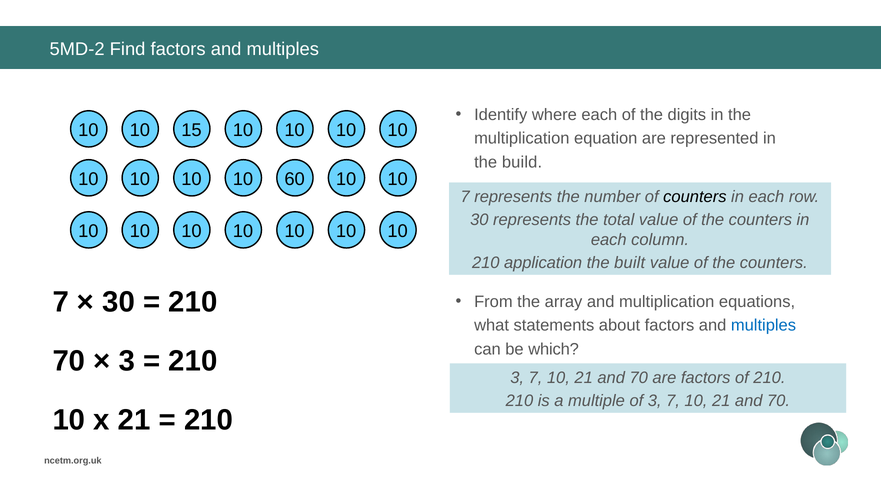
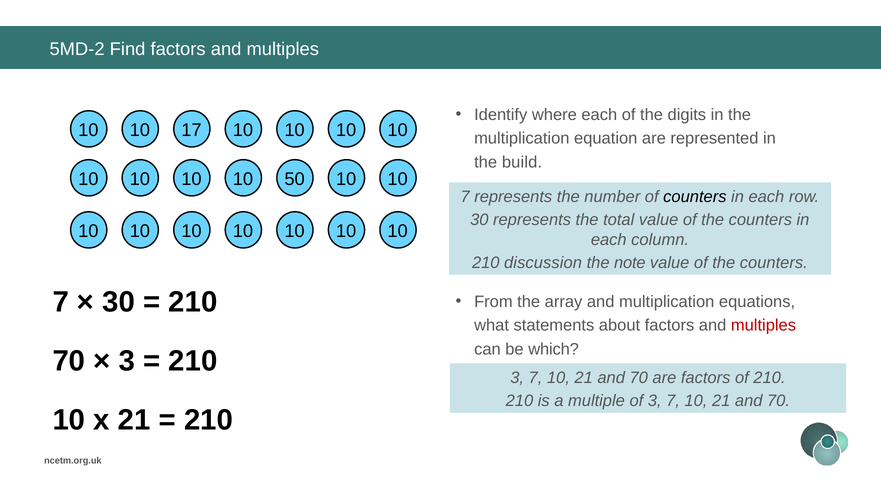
15: 15 -> 17
60: 60 -> 50
application: application -> discussion
built: built -> note
multiples at (763, 325) colour: blue -> red
